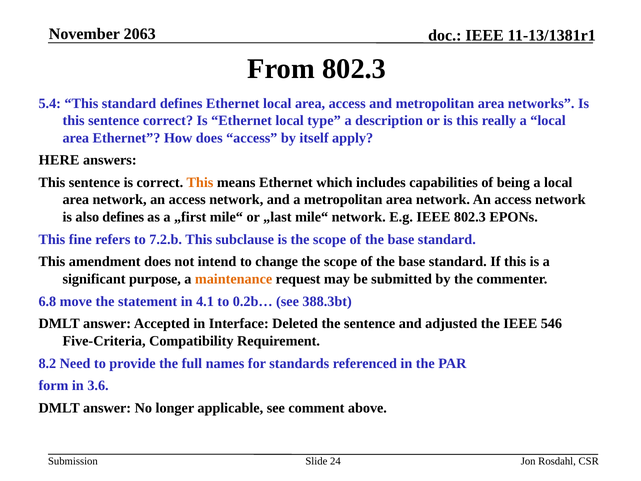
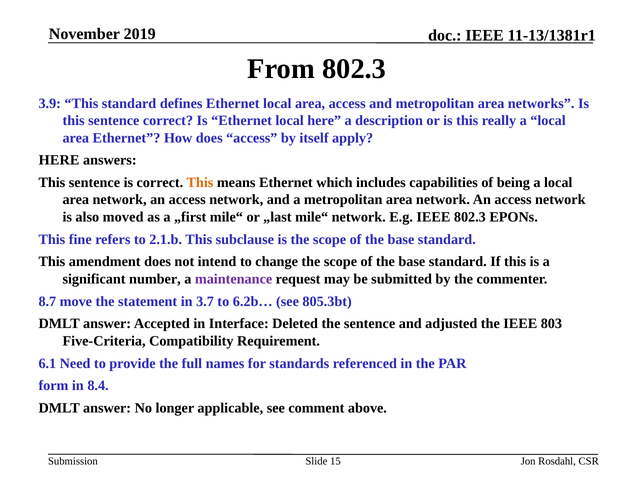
2063: 2063 -> 2019
5.4: 5.4 -> 3.9
local type: type -> here
also defines: defines -> moved
7.2.b: 7.2.b -> 2.1.b
purpose: purpose -> number
maintenance colour: orange -> purple
6.8: 6.8 -> 8.7
4.1: 4.1 -> 3.7
0.2b…: 0.2b… -> 6.2b…
388.3bt: 388.3bt -> 805.3bt
546: 546 -> 803
8.2: 8.2 -> 6.1
3.6: 3.6 -> 8.4
24: 24 -> 15
